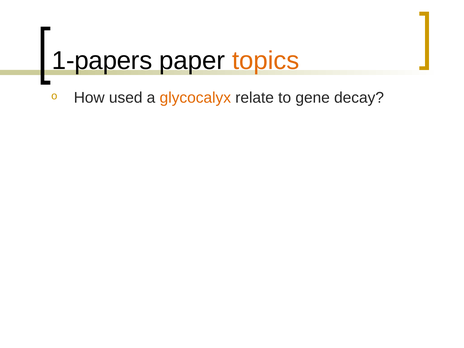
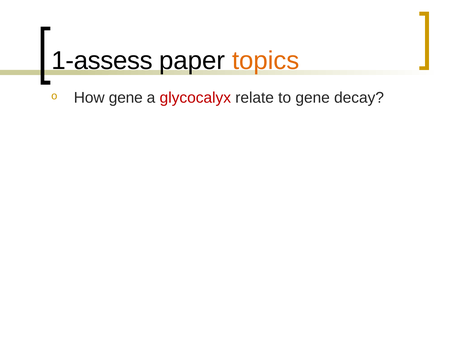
1-papers: 1-papers -> 1-assess
How used: used -> gene
glycocalyx colour: orange -> red
